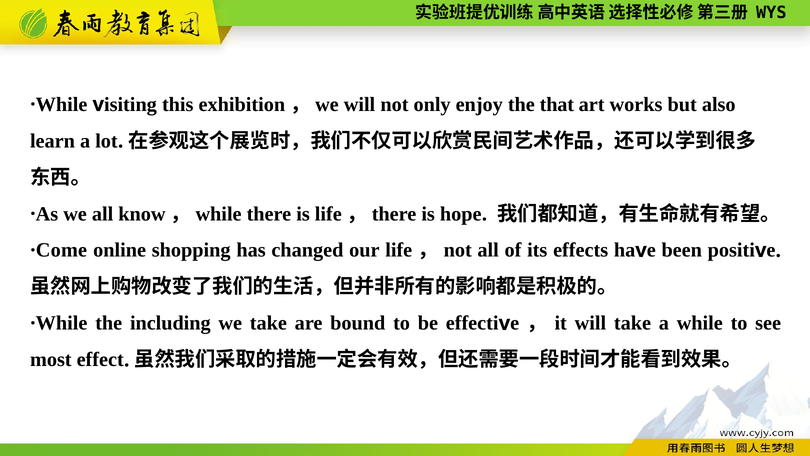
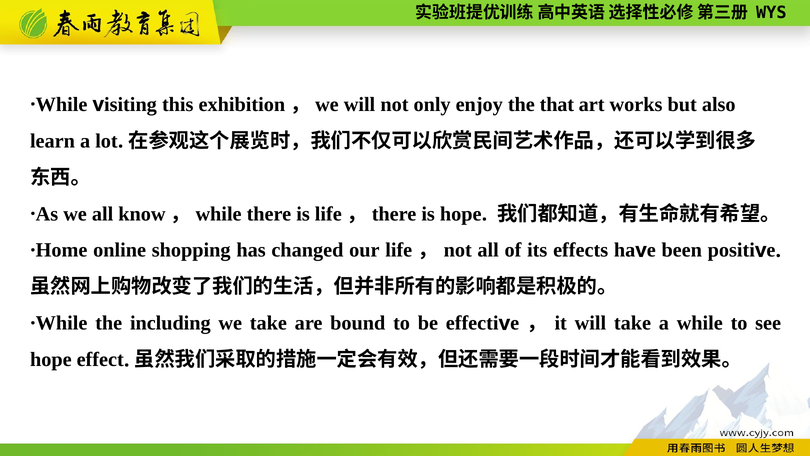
Come: Come -> Home
most at (51, 359): most -> hope
